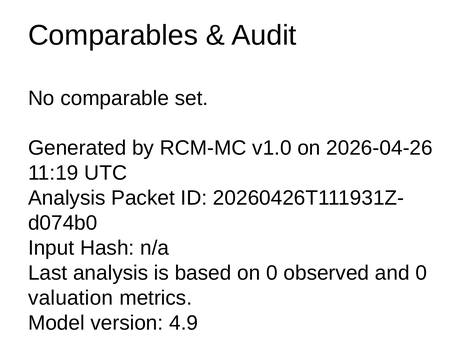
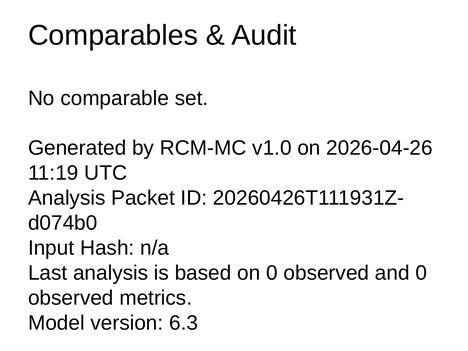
valuation at (71, 298): valuation -> observed
4.9: 4.9 -> 6.3
